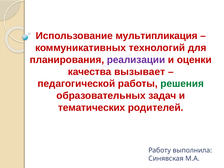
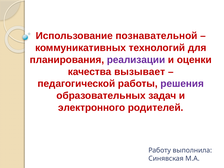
мультипликация: мультипликация -> познавательной
решения colour: green -> purple
тематических: тематических -> электронного
